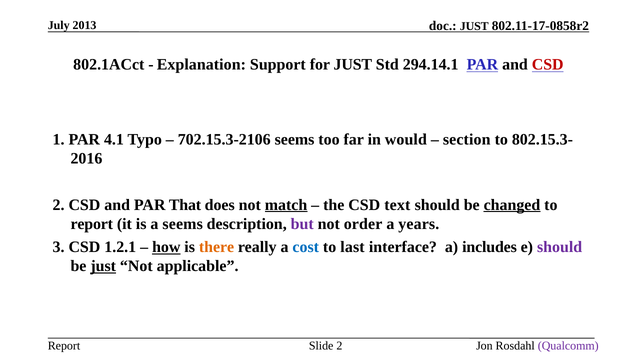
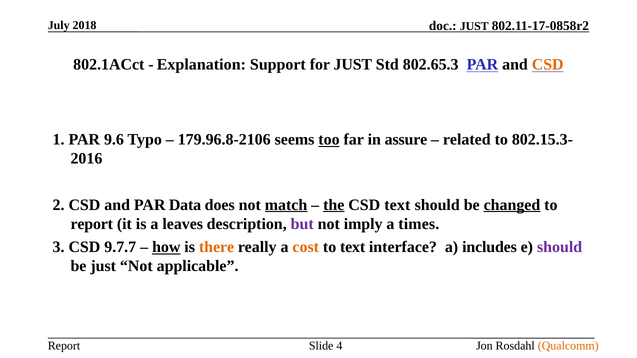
2013: 2013 -> 2018
294.14.1: 294.14.1 -> 802.65.3
CSD at (548, 65) colour: red -> orange
4.1: 4.1 -> 9.6
702.15.3-2106: 702.15.3-2106 -> 179.96.8-2106
too underline: none -> present
would: would -> assure
section: section -> related
That: That -> Data
the underline: none -> present
a seems: seems -> leaves
order: order -> imply
years: years -> times
1.2.1: 1.2.1 -> 9.7.7
cost colour: blue -> orange
to last: last -> text
just at (103, 266) underline: present -> none
Slide 2: 2 -> 4
Qualcomm colour: purple -> orange
